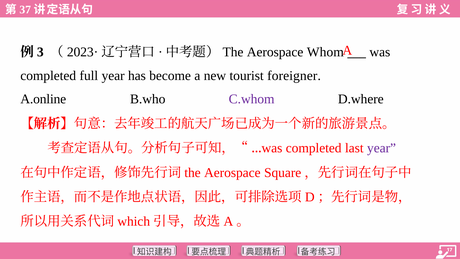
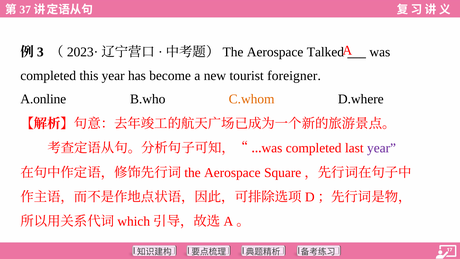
Whom: Whom -> Talked
full: full -> this
C.whom colour: purple -> orange
